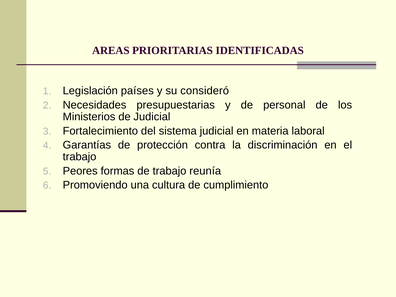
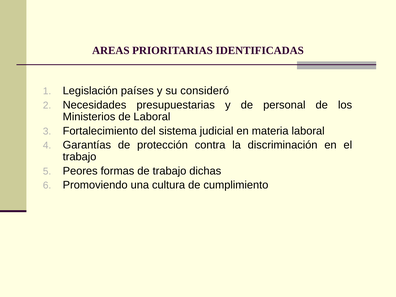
de Judicial: Judicial -> Laboral
reunía: reunía -> dichas
